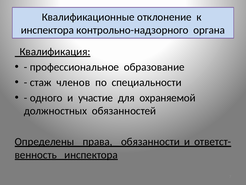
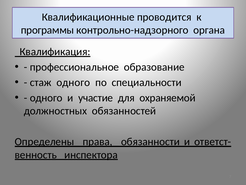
отклонение: отклонение -> проводится
инспектора at (47, 30): инспектора -> программы
стаж членов: членов -> одного
